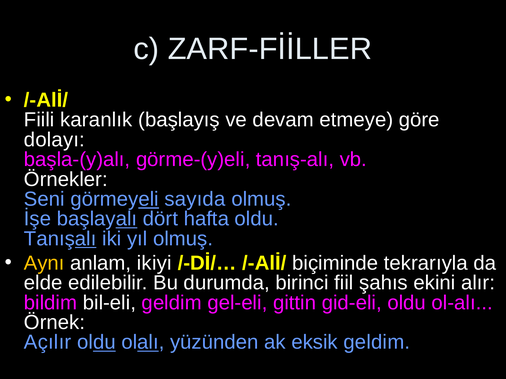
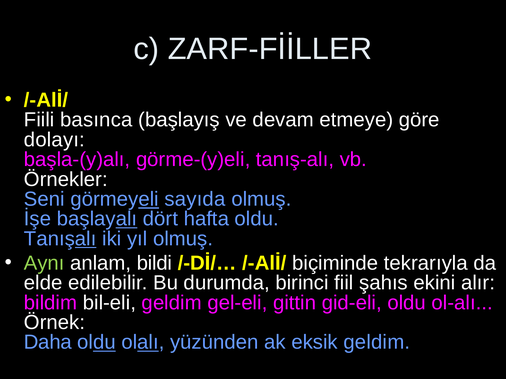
karanlık: karanlık -> basınca
Aynı colour: yellow -> light green
ikiyi: ikiyi -> bildi
Açılır: Açılır -> Daha
